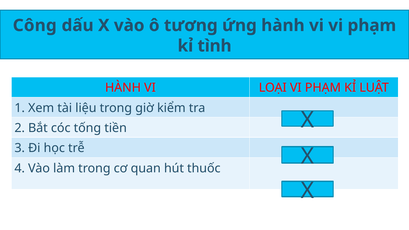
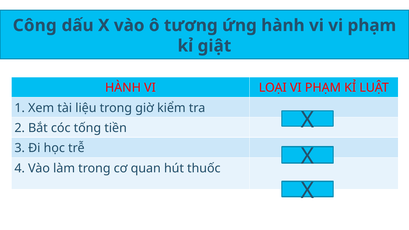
tình: tình -> giật
